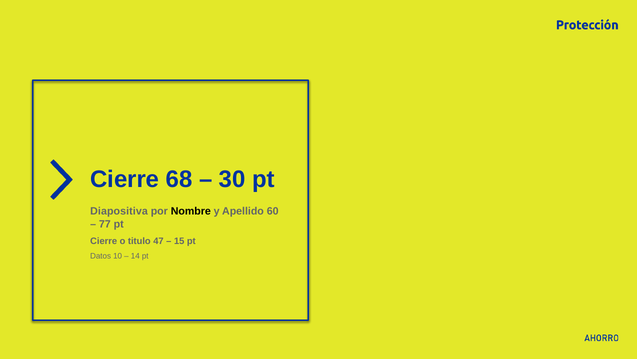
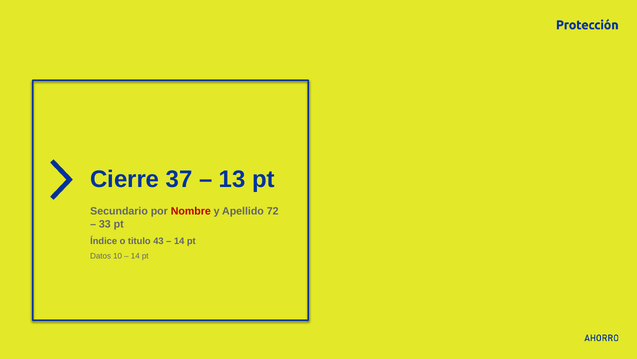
68: 68 -> 37
30: 30 -> 13
Diapositiva: Diapositiva -> Secundario
Nombre colour: black -> red
60: 60 -> 72
77: 77 -> 33
Cierre at (104, 241): Cierre -> Índice
47: 47 -> 43
15 at (179, 241): 15 -> 14
